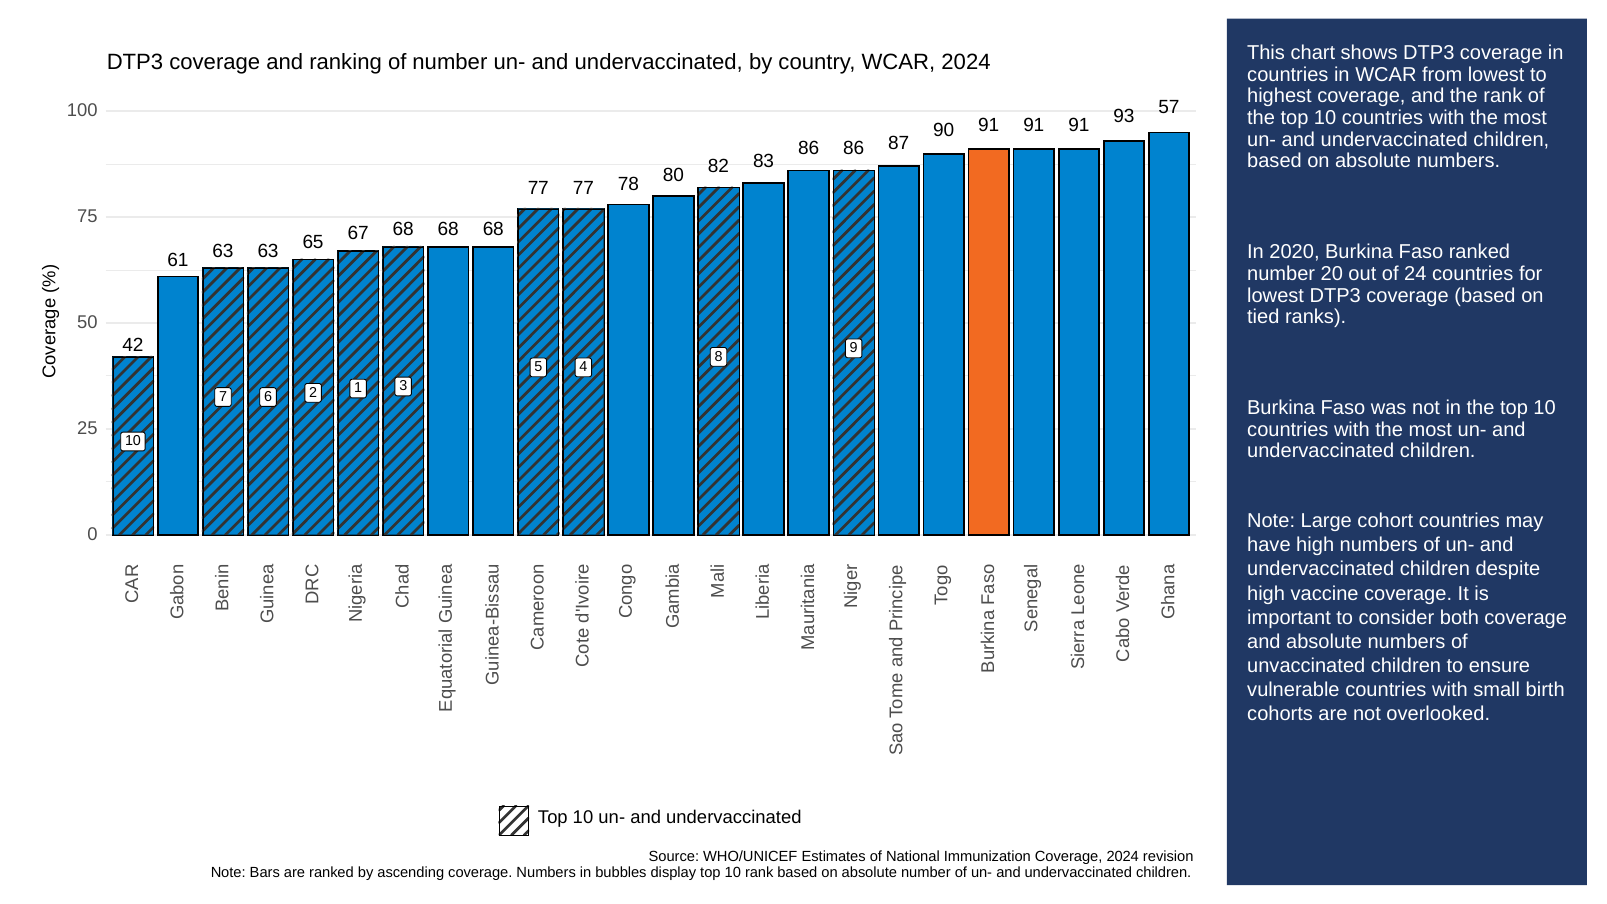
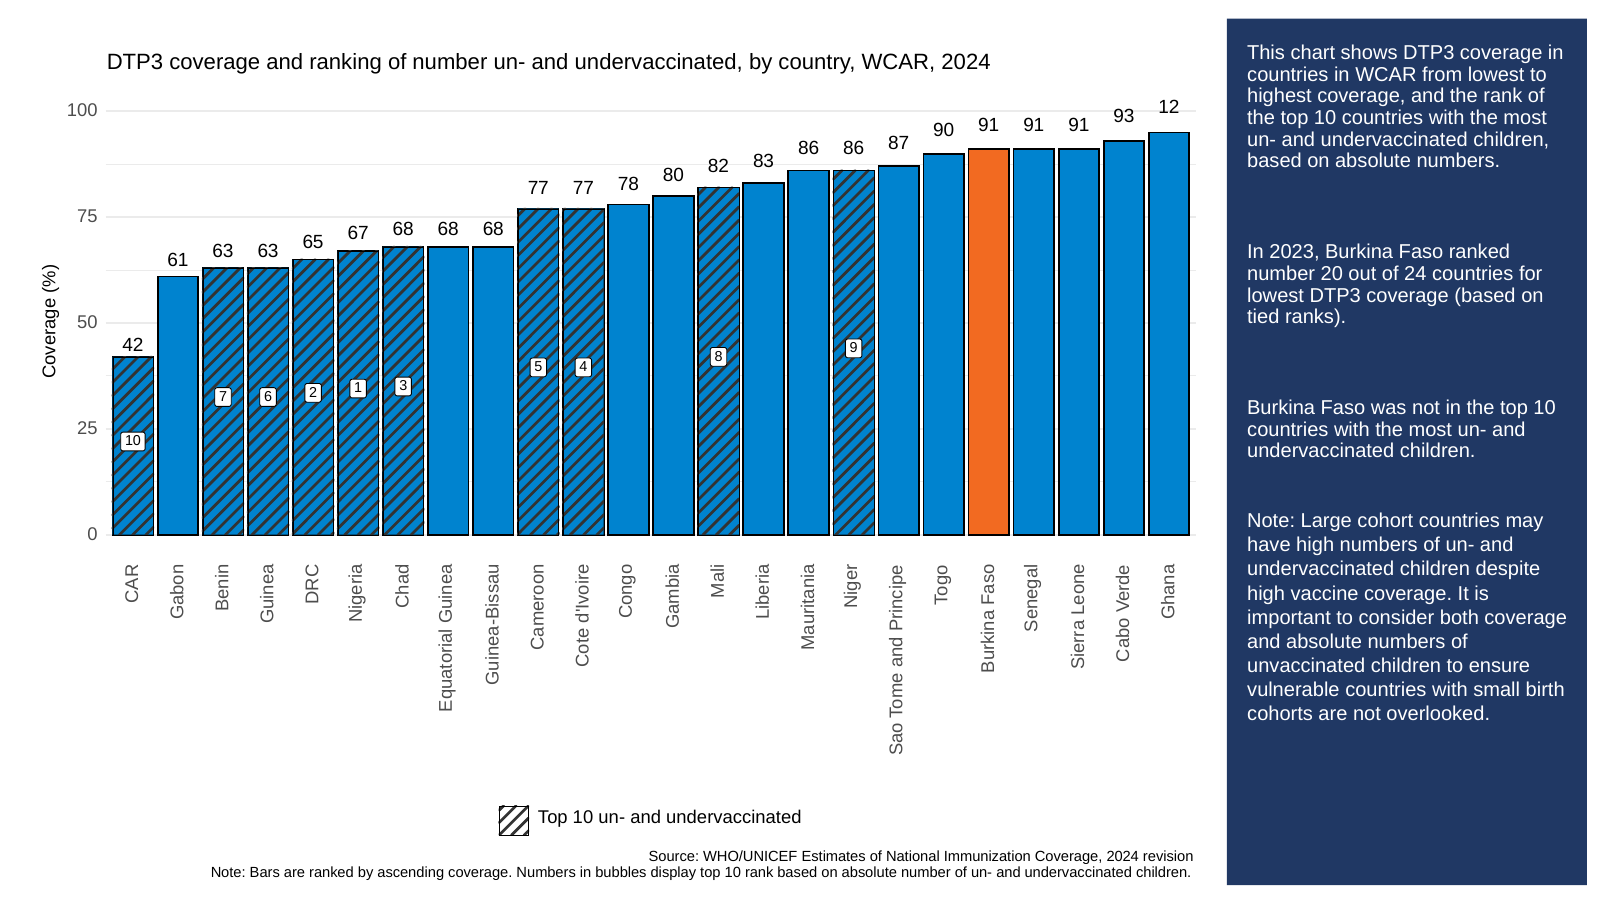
57: 57 -> 12
2020: 2020 -> 2023
